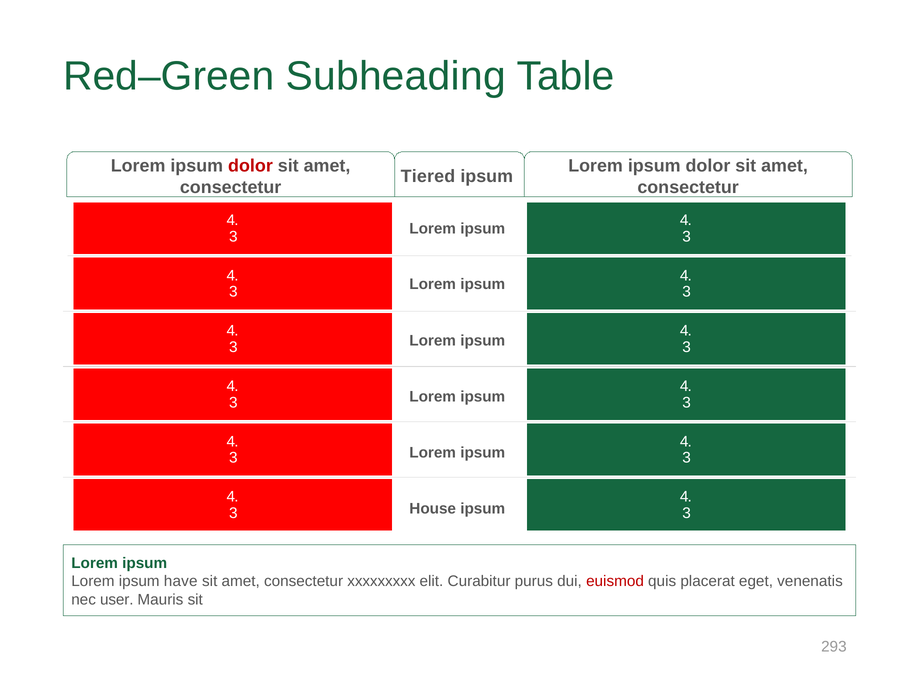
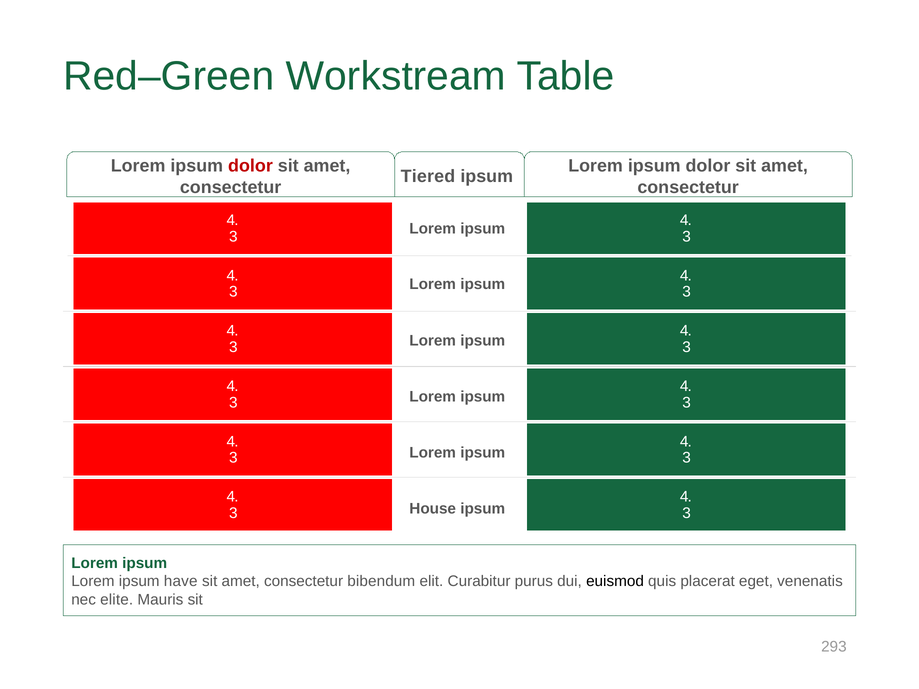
Subheading: Subheading -> Workstream
xxxxxxxxx: xxxxxxxxx -> bibendum
euismod colour: red -> black
user: user -> elite
